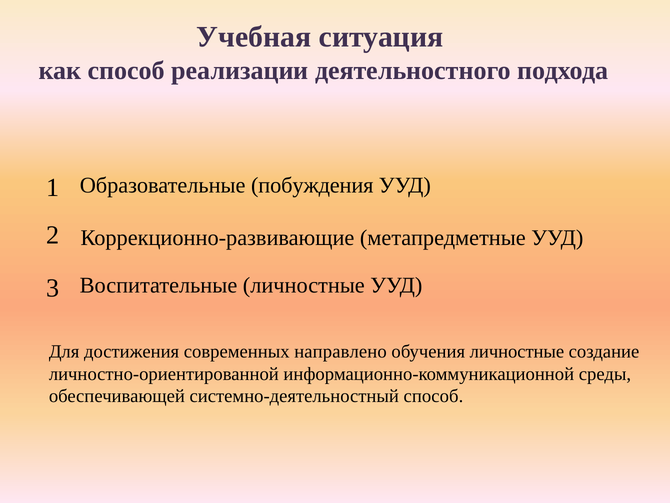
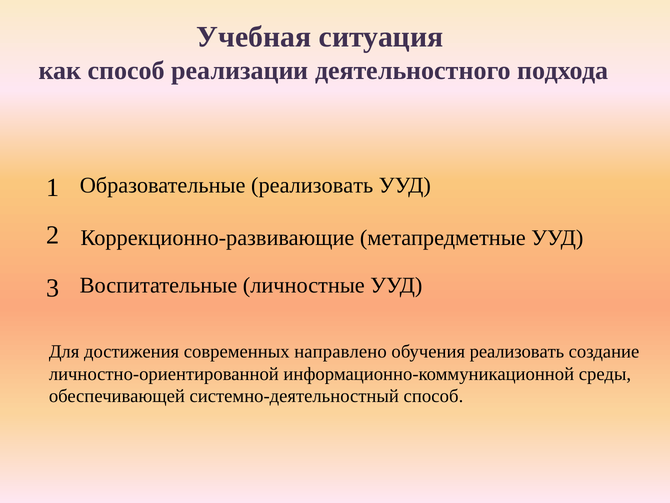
Образовательные побуждения: побуждения -> реализовать
обучения личностные: личностные -> реализовать
